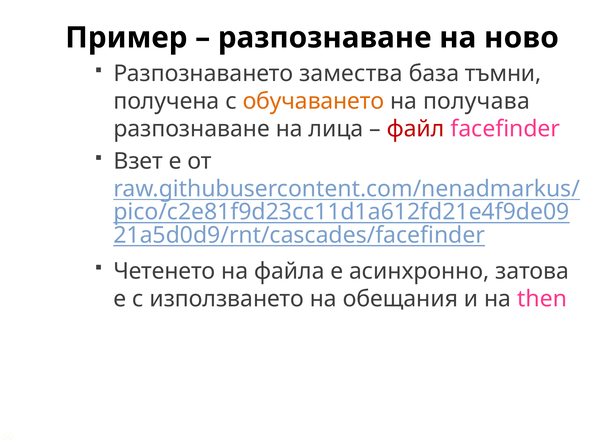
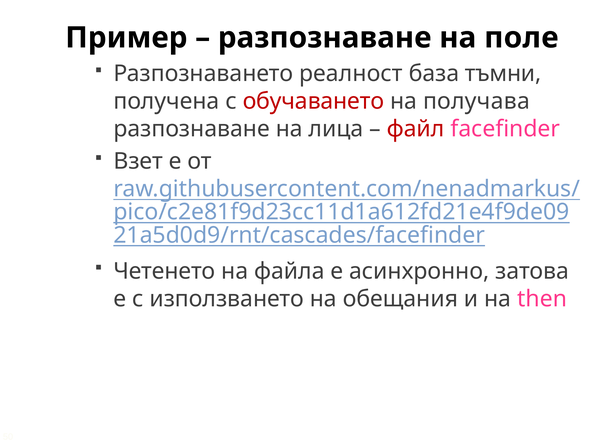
ново: ново -> поле
замества: замества -> реалност
обучаването colour: orange -> red
